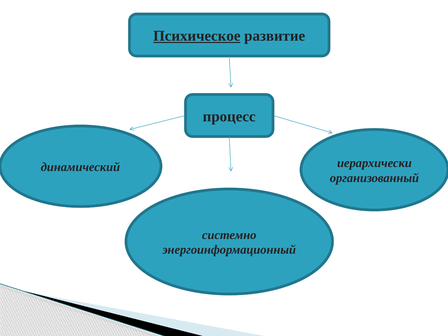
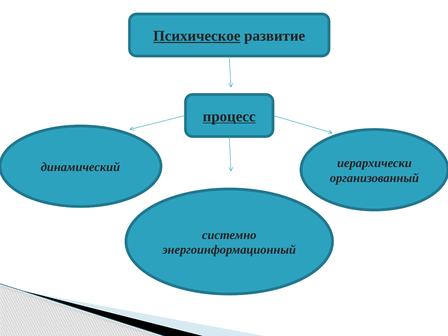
процесс underline: none -> present
